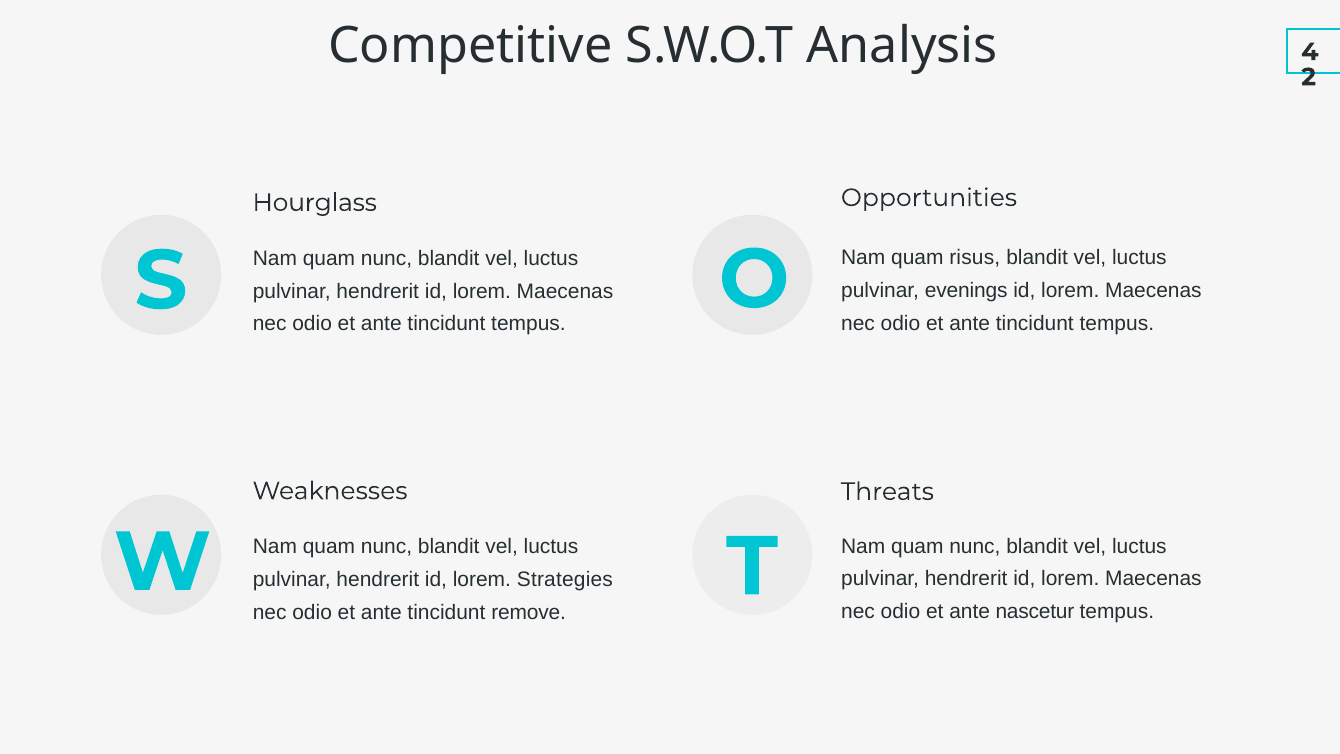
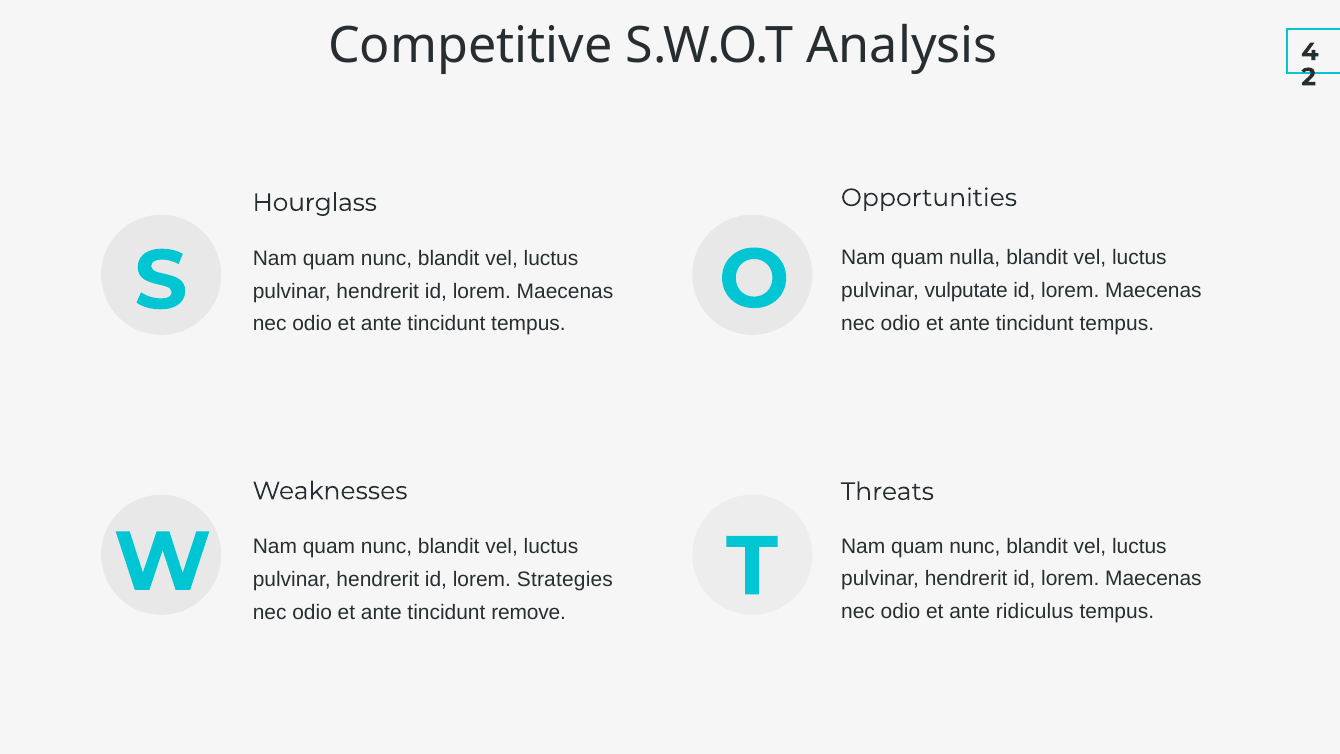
risus: risus -> nulla
evenings: evenings -> vulputate
nascetur: nascetur -> ridiculus
